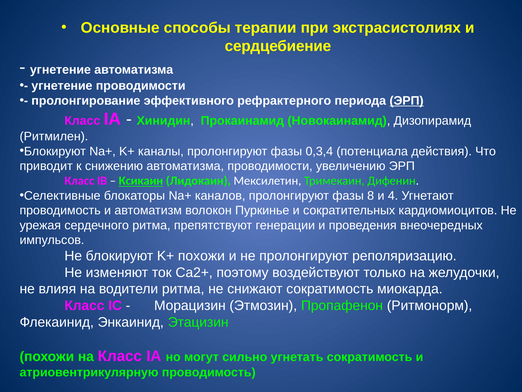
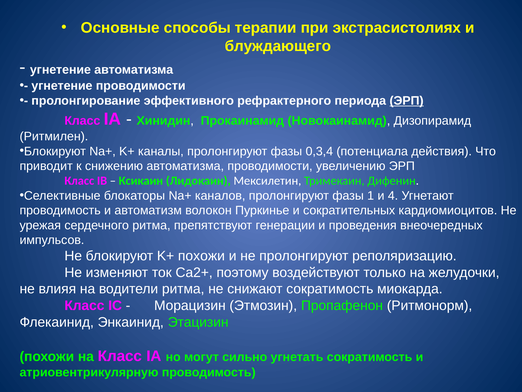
сердцебиение: сердцебиение -> блуждающего
Ксикаин underline: present -> none
8: 8 -> 1
